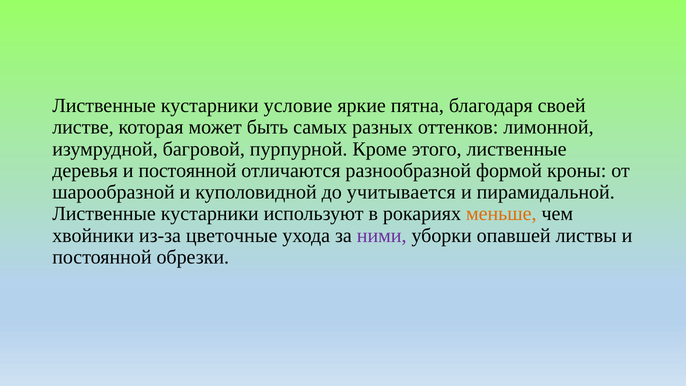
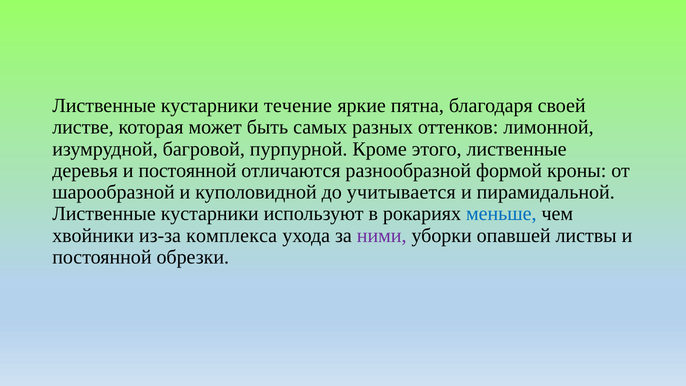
условие: условие -> течение
меньше colour: orange -> blue
цветочные: цветочные -> комплекса
